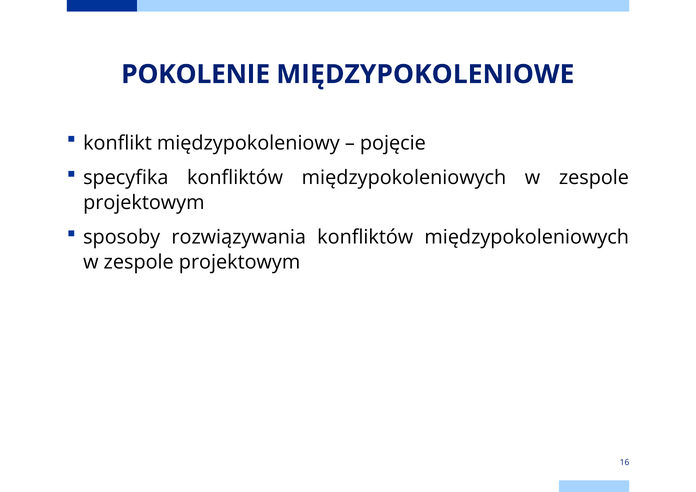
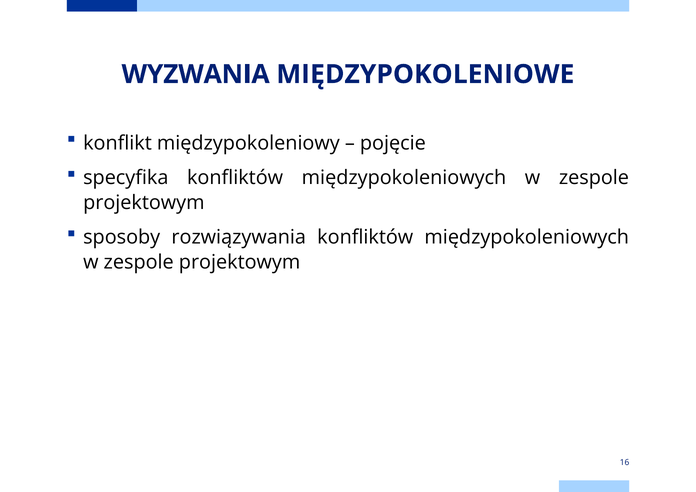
POKOLENIE: POKOLENIE -> WYZWANIA
